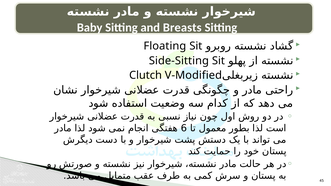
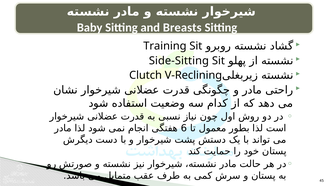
Floating: Floating -> Training
V-Modified: V-Modified -> V-Reclining
